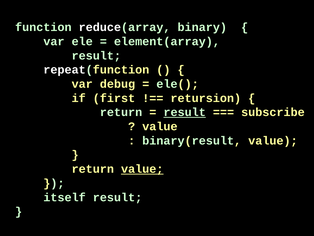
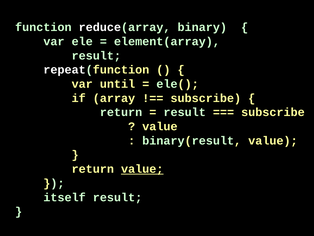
debug: debug -> until
first: first -> array
retursion at (206, 98): retursion -> subscribe
result at (185, 112) underline: present -> none
